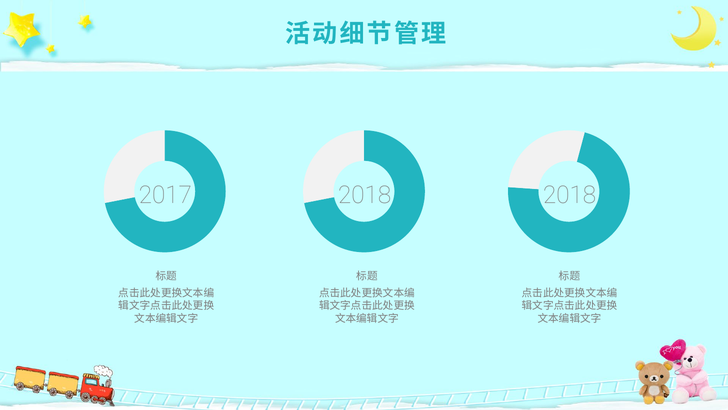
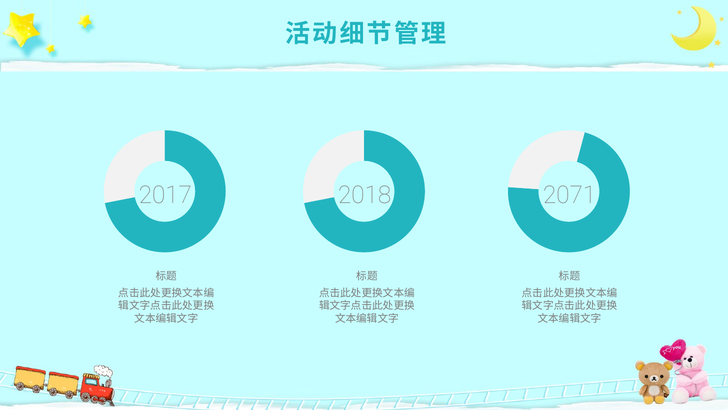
2018 2018: 2018 -> 2071
